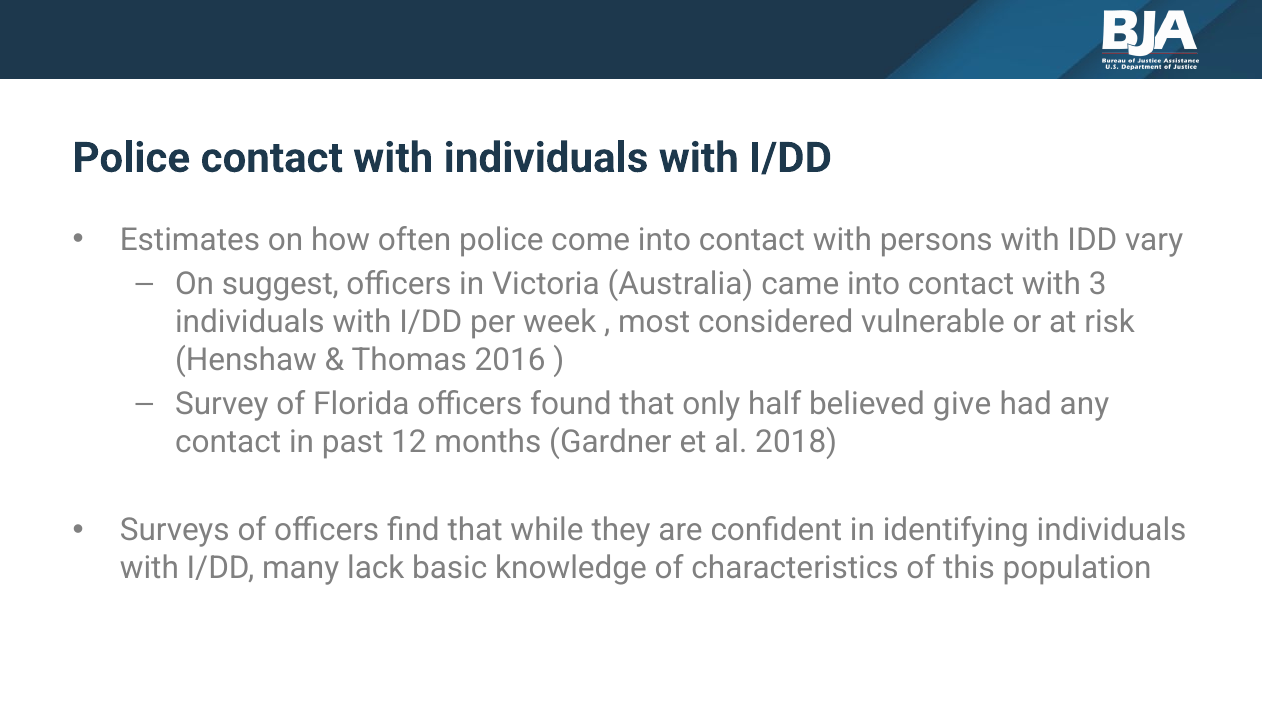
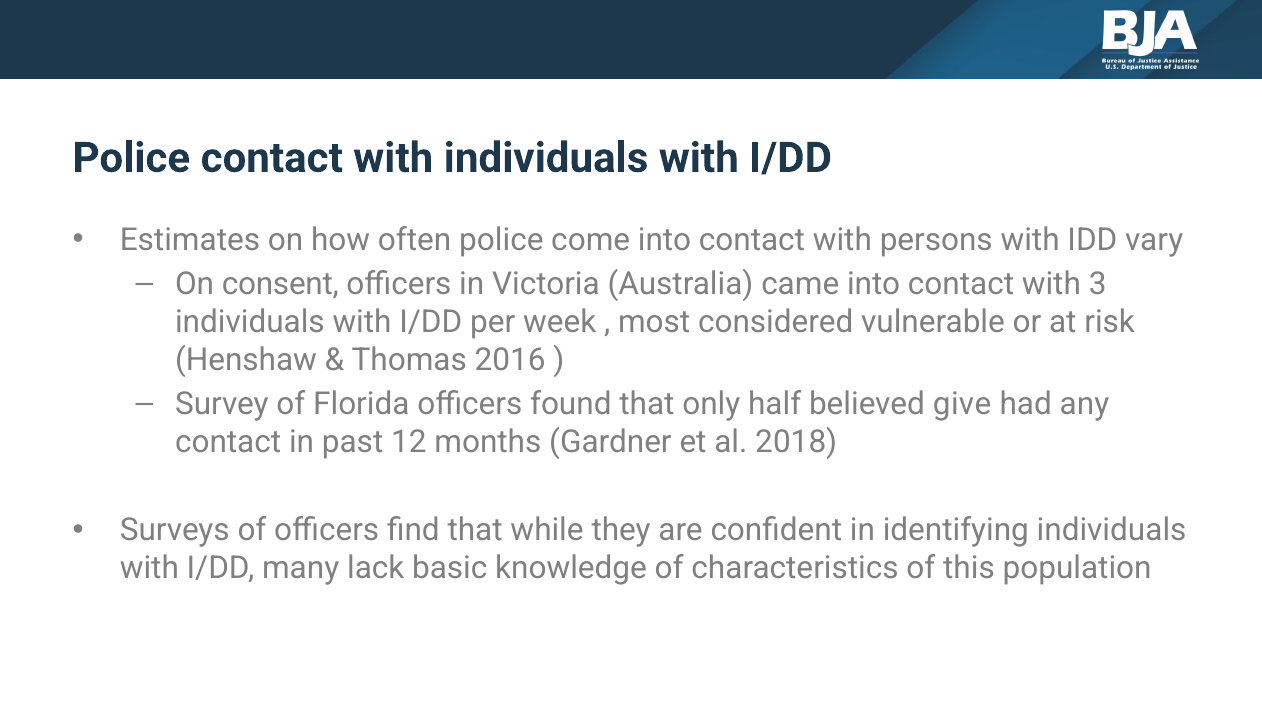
suggest: suggest -> consent
